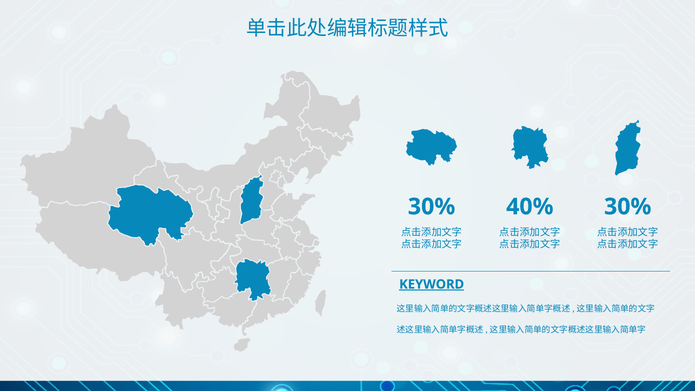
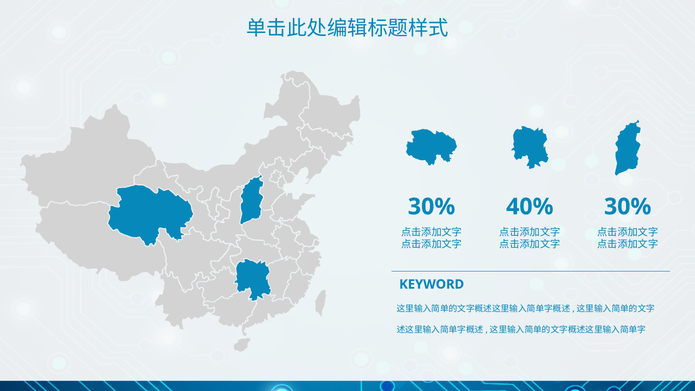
KEYWORD underline: present -> none
